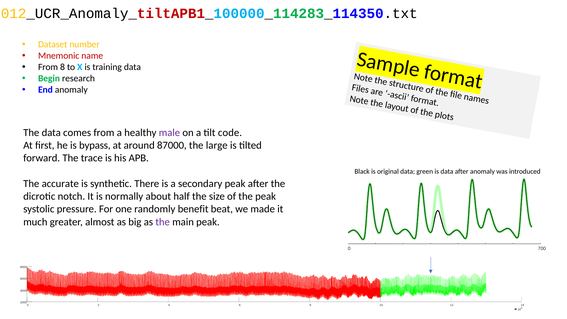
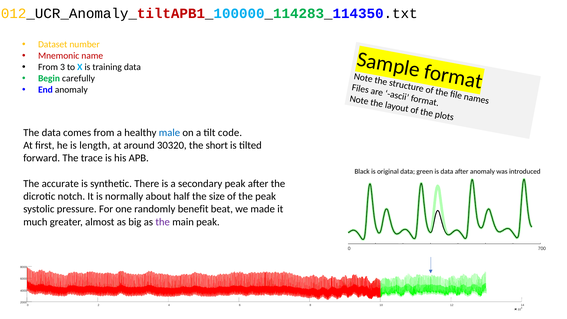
From 8: 8 -> 3
research: research -> carefully
male colour: purple -> blue
bypass: bypass -> length
87000: 87000 -> 30320
large: large -> short
